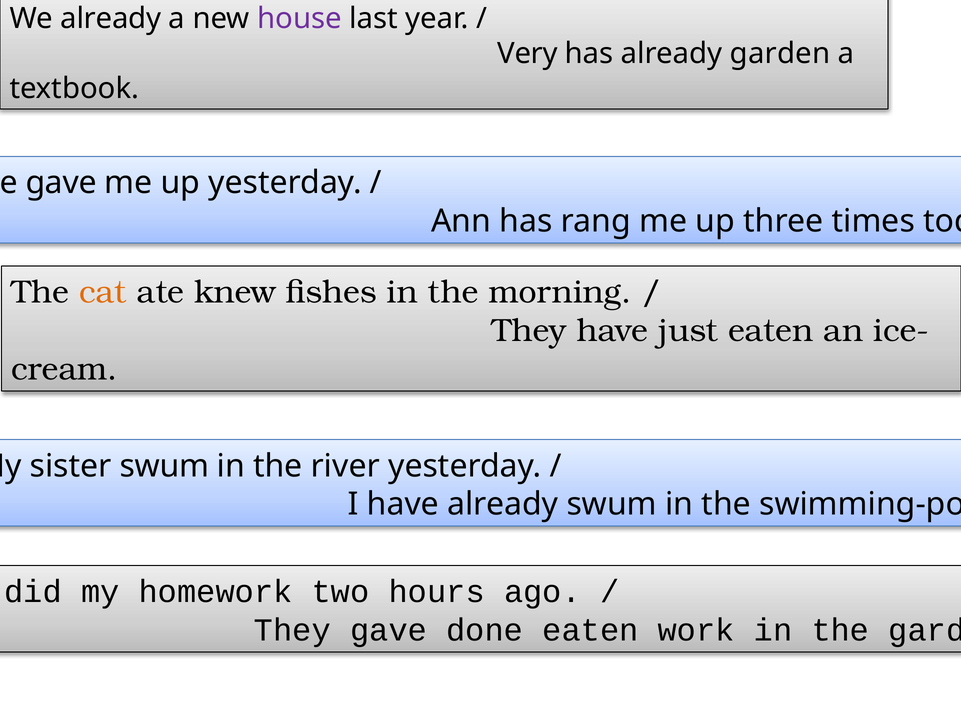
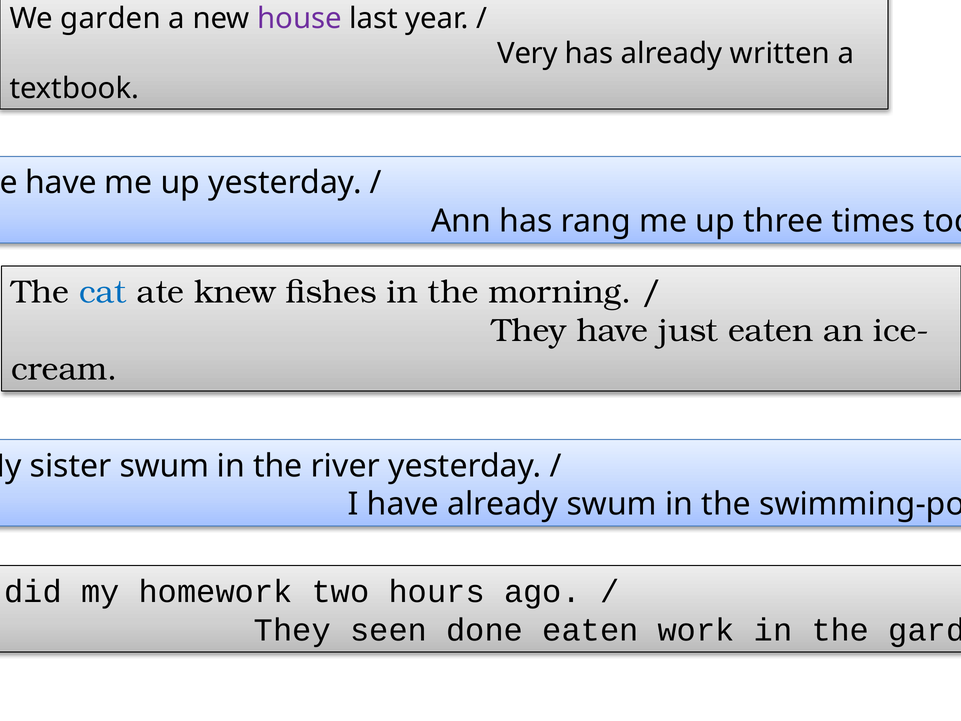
We already: already -> garden
already garden: garden -> written
gave at (61, 183): gave -> have
cat colour: orange -> blue
They gave: gave -> seen
